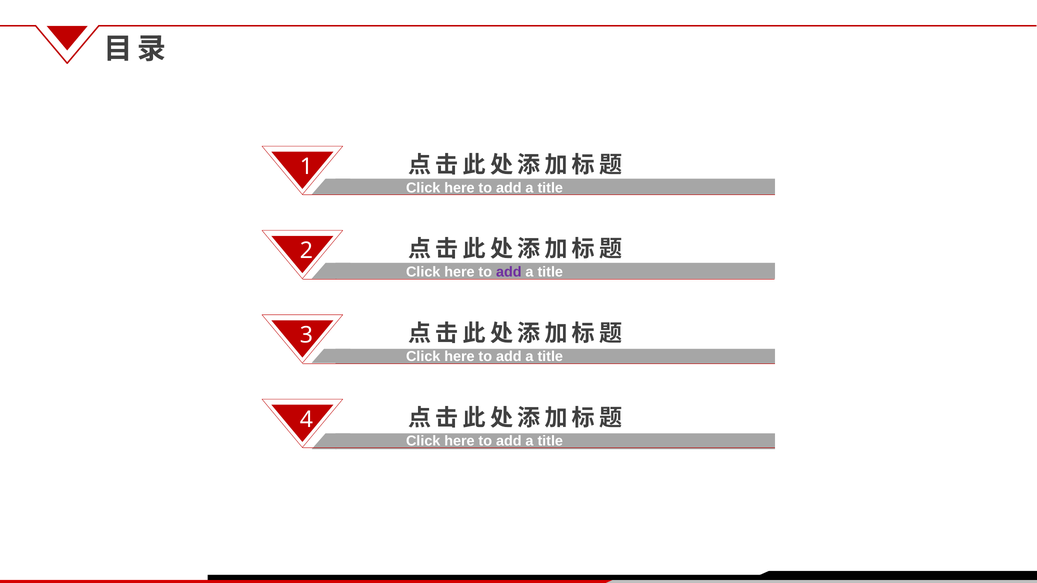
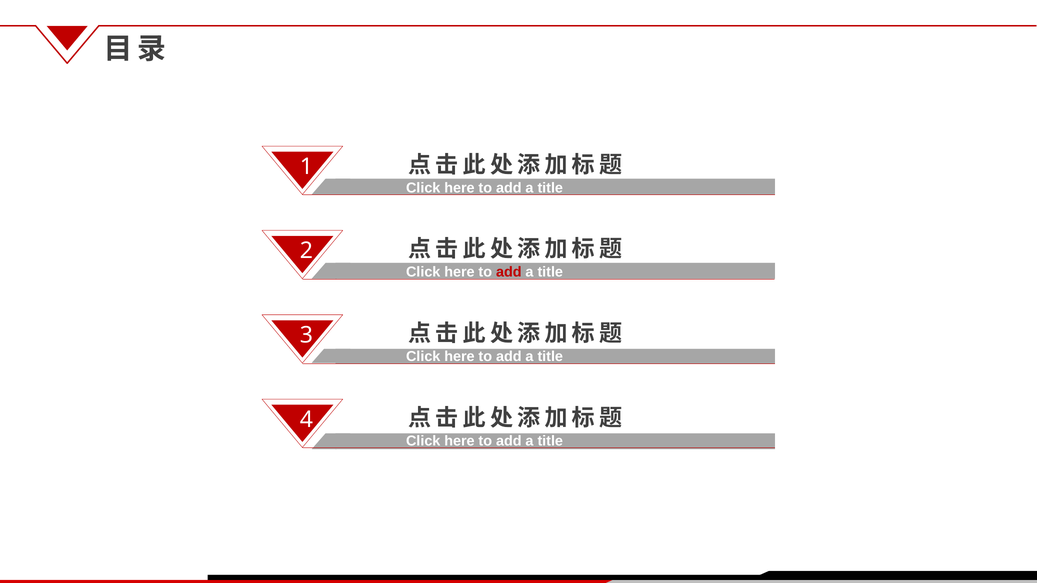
add at (509, 272) colour: purple -> red
